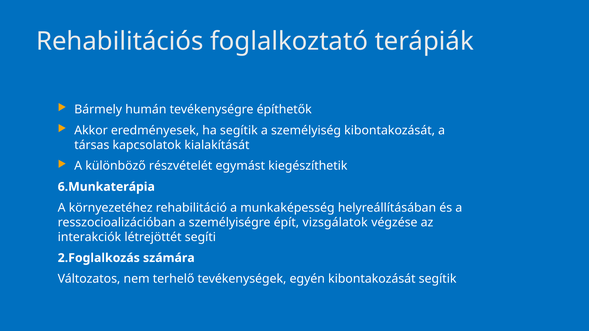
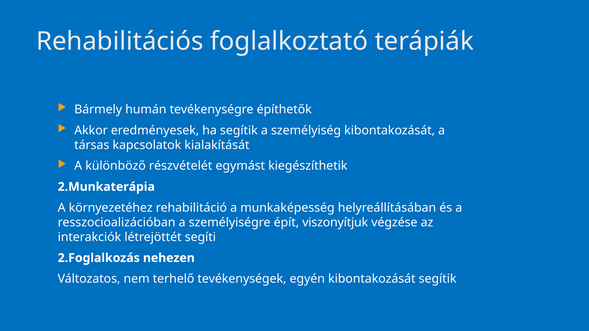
6.Munkaterápia: 6.Munkaterápia -> 2.Munkaterápia
vizsgálatok: vizsgálatok -> viszonyítjuk
számára: számára -> nehezen
